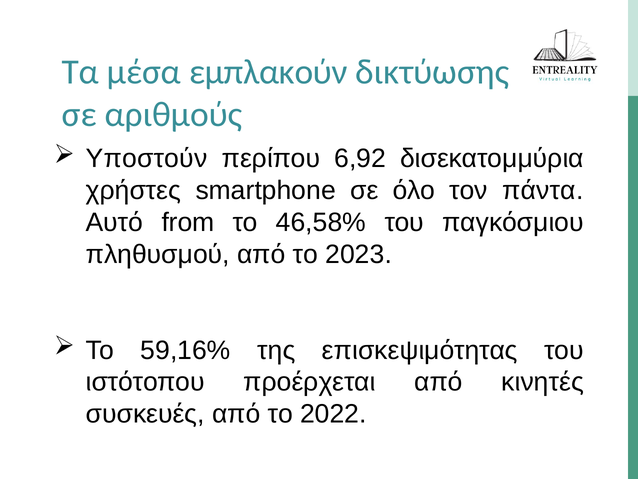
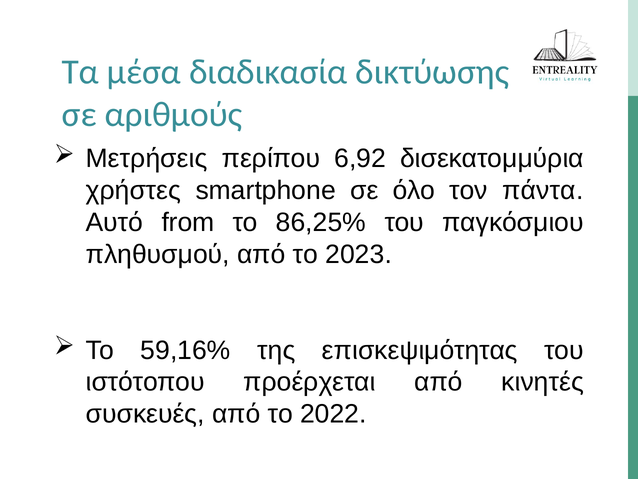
εμπλακούν: εμπλακούν -> διαδικασία
Υποστούν: Υποστούν -> Μετρήσεις
46,58%: 46,58% -> 86,25%
